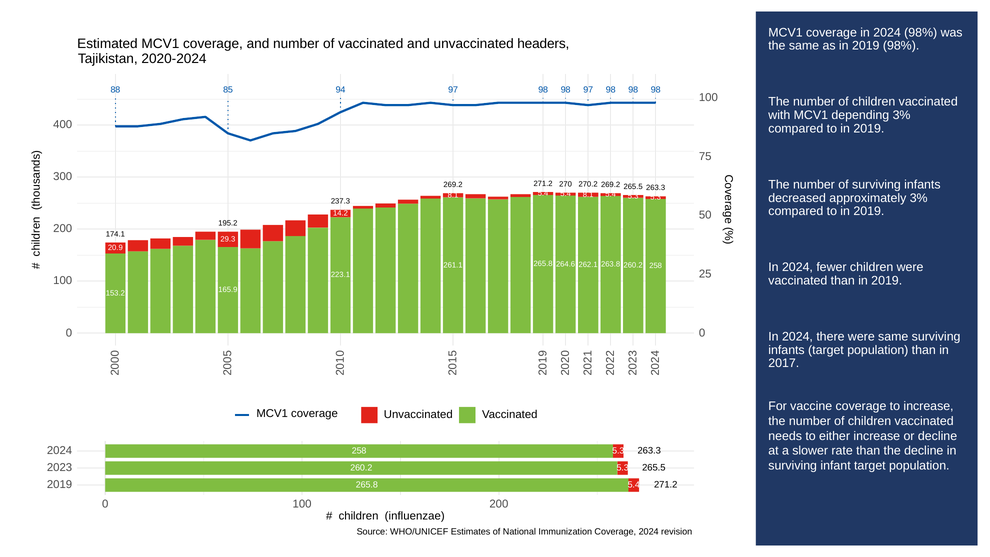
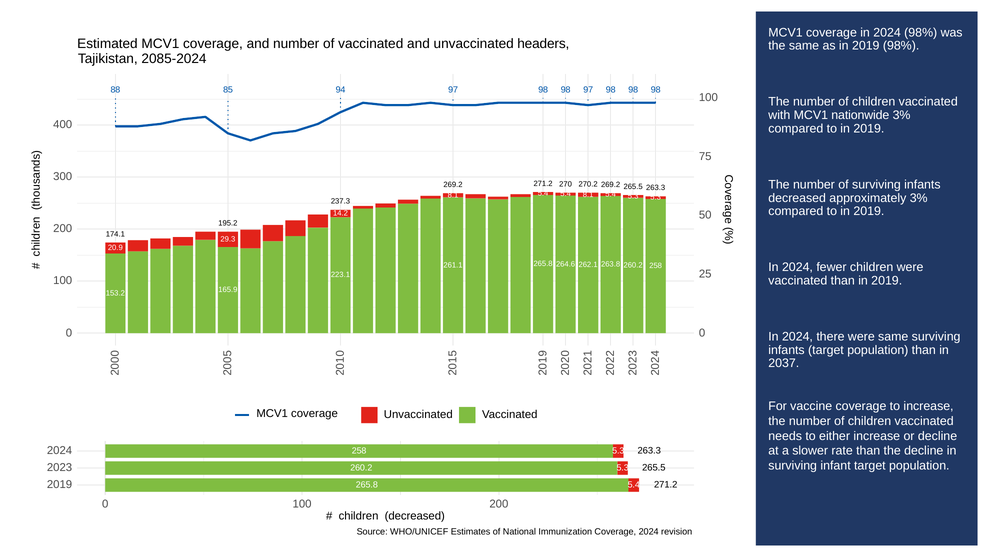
2020-2024: 2020-2024 -> 2085-2024
depending: depending -> nationwide
2017: 2017 -> 2037
children influenzae: influenzae -> decreased
